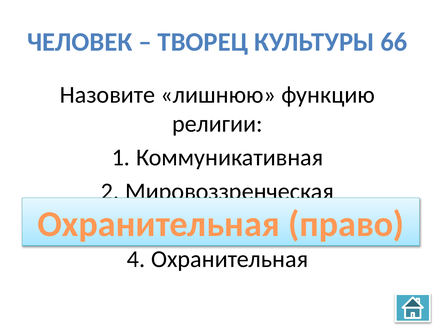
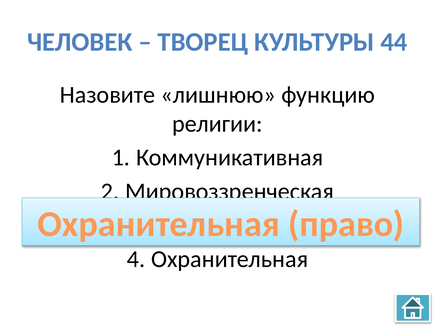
66: 66 -> 44
